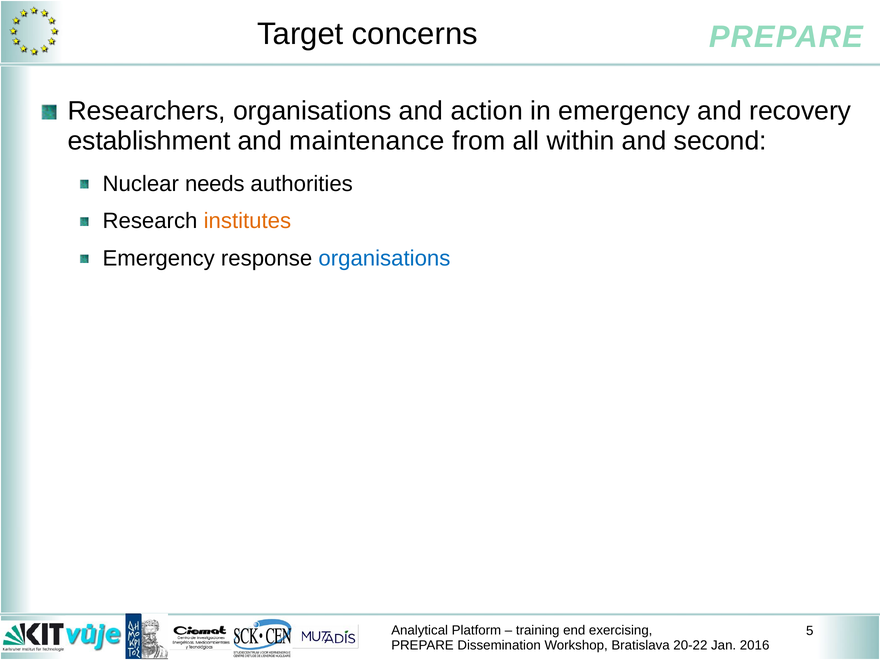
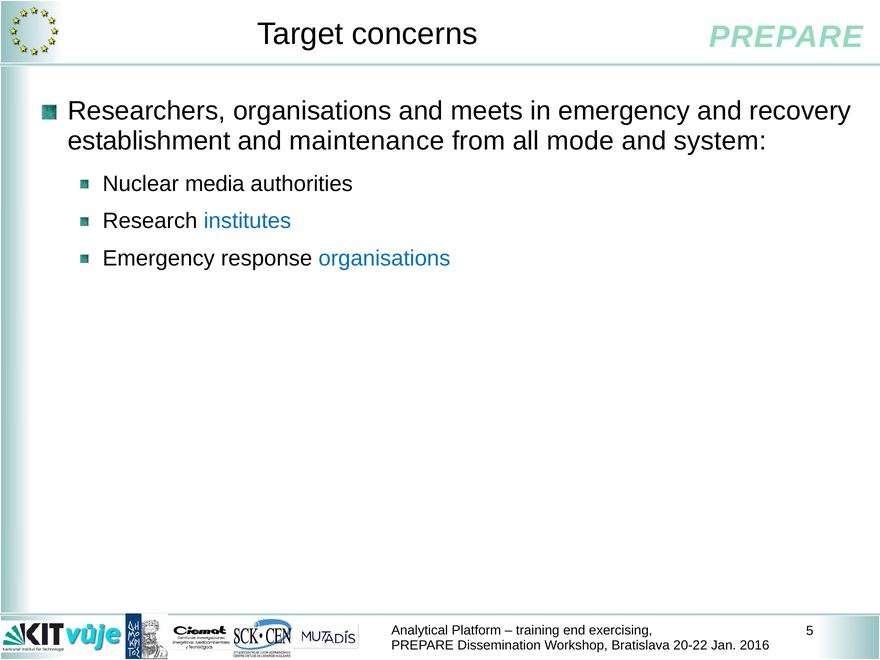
action: action -> meets
within: within -> mode
second: second -> system
needs: needs -> media
institutes colour: orange -> blue
